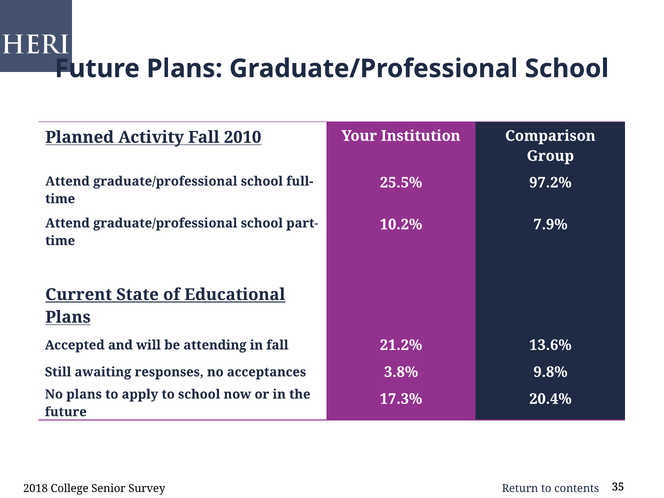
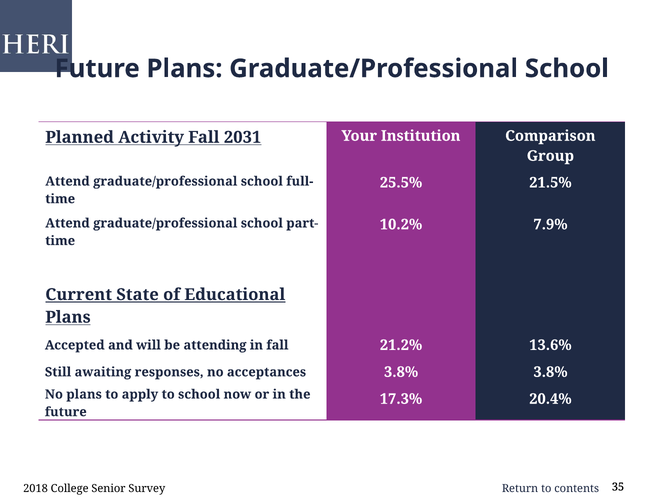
2010: 2010 -> 2031
97.2%: 97.2% -> 21.5%
3.8% 9.8%: 9.8% -> 3.8%
